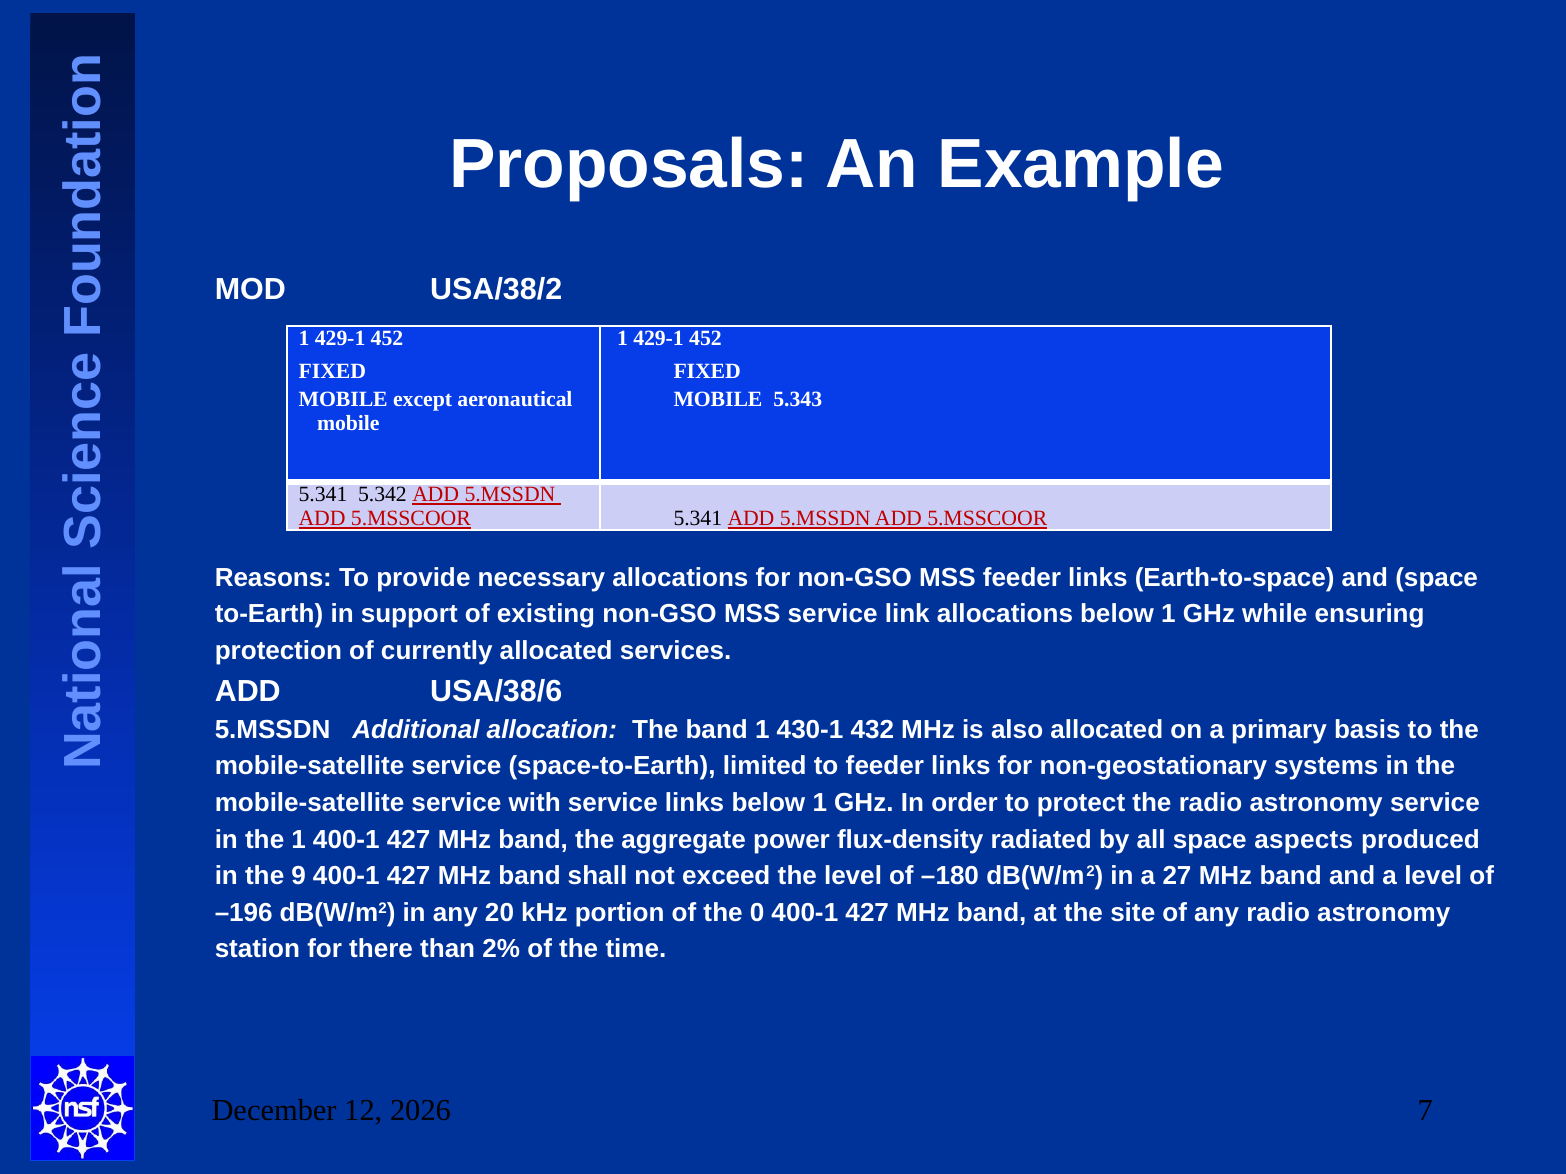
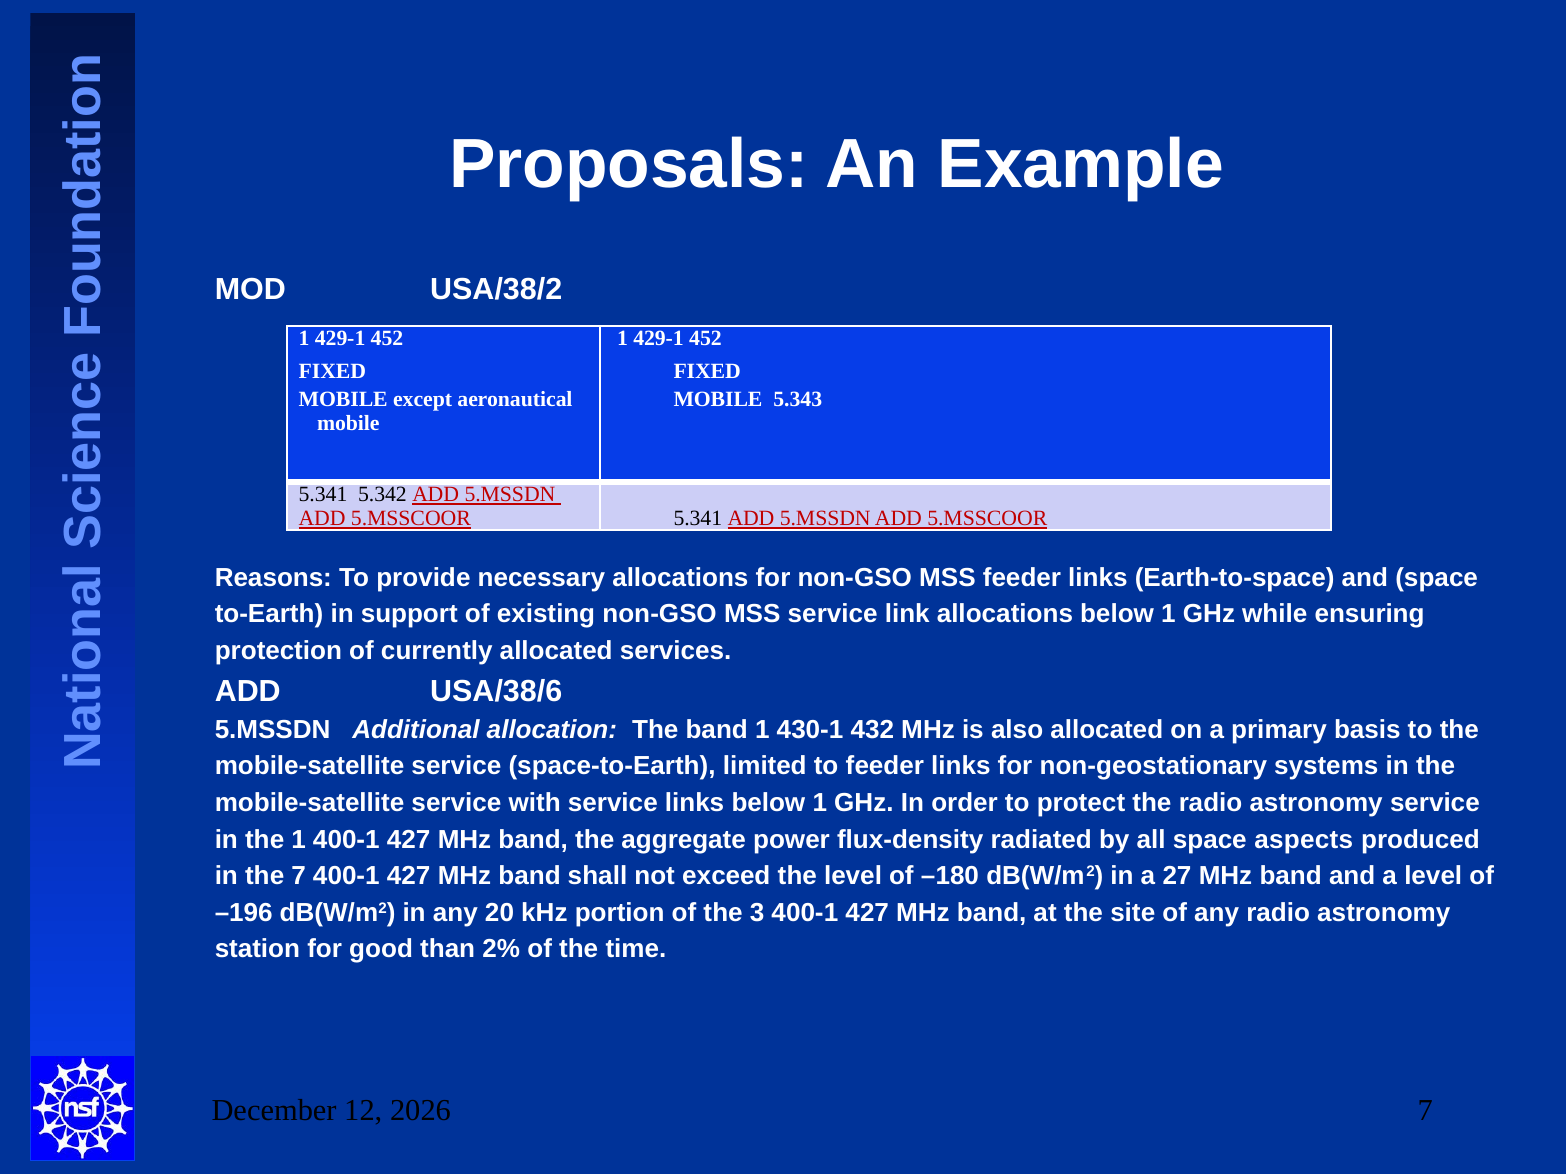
the 9: 9 -> 7
0: 0 -> 3
there: there -> good
